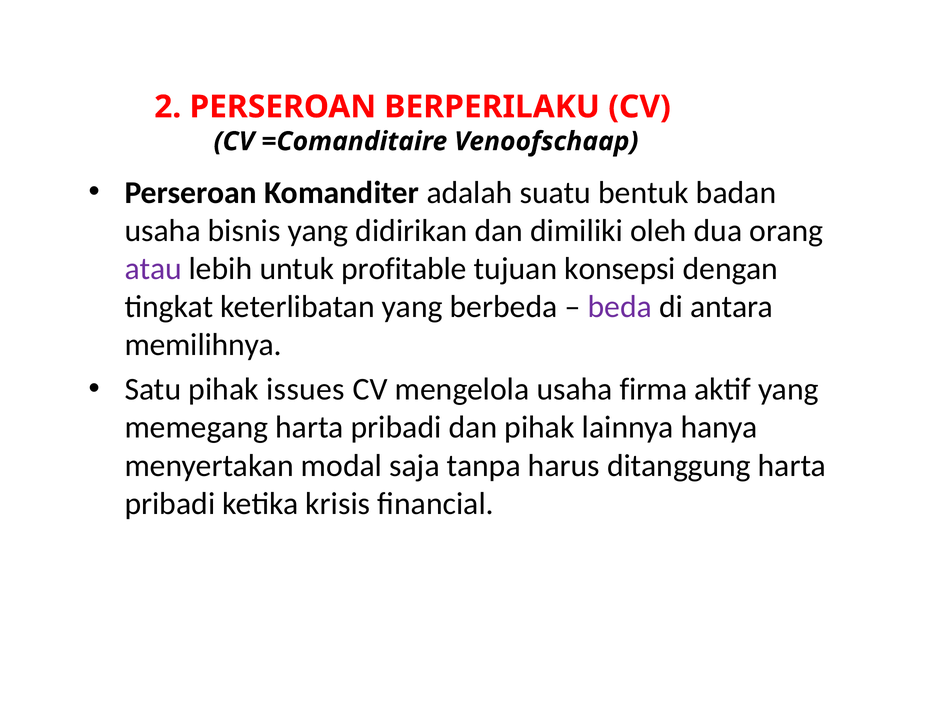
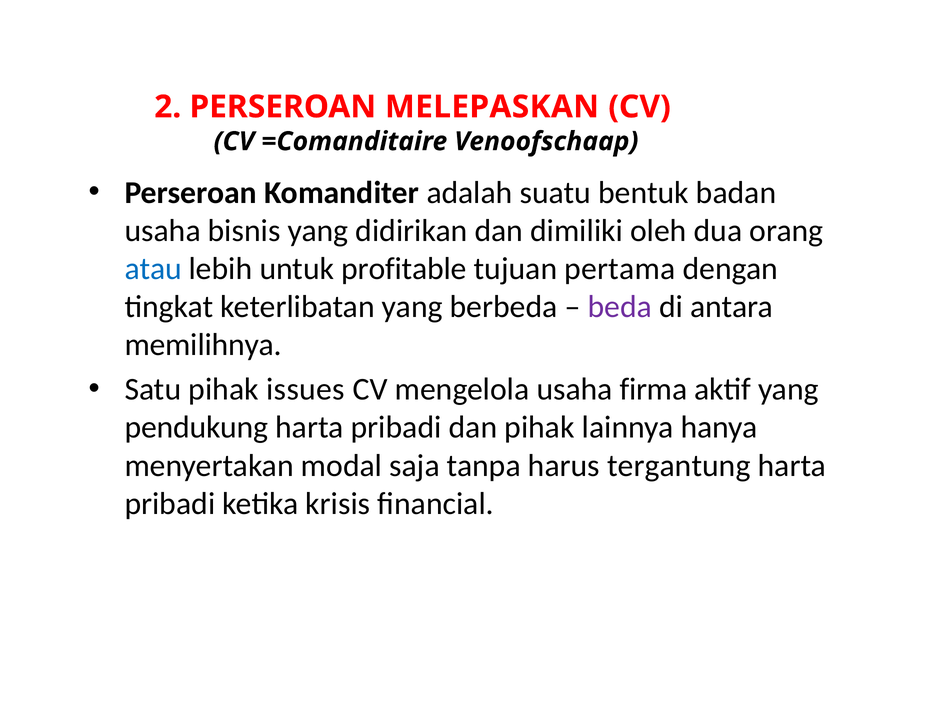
BERPERILAKU: BERPERILAKU -> MELEPASKAN
atau colour: purple -> blue
konsepsi: konsepsi -> pertama
memegang: memegang -> pendukung
ditanggung: ditanggung -> tergantung
